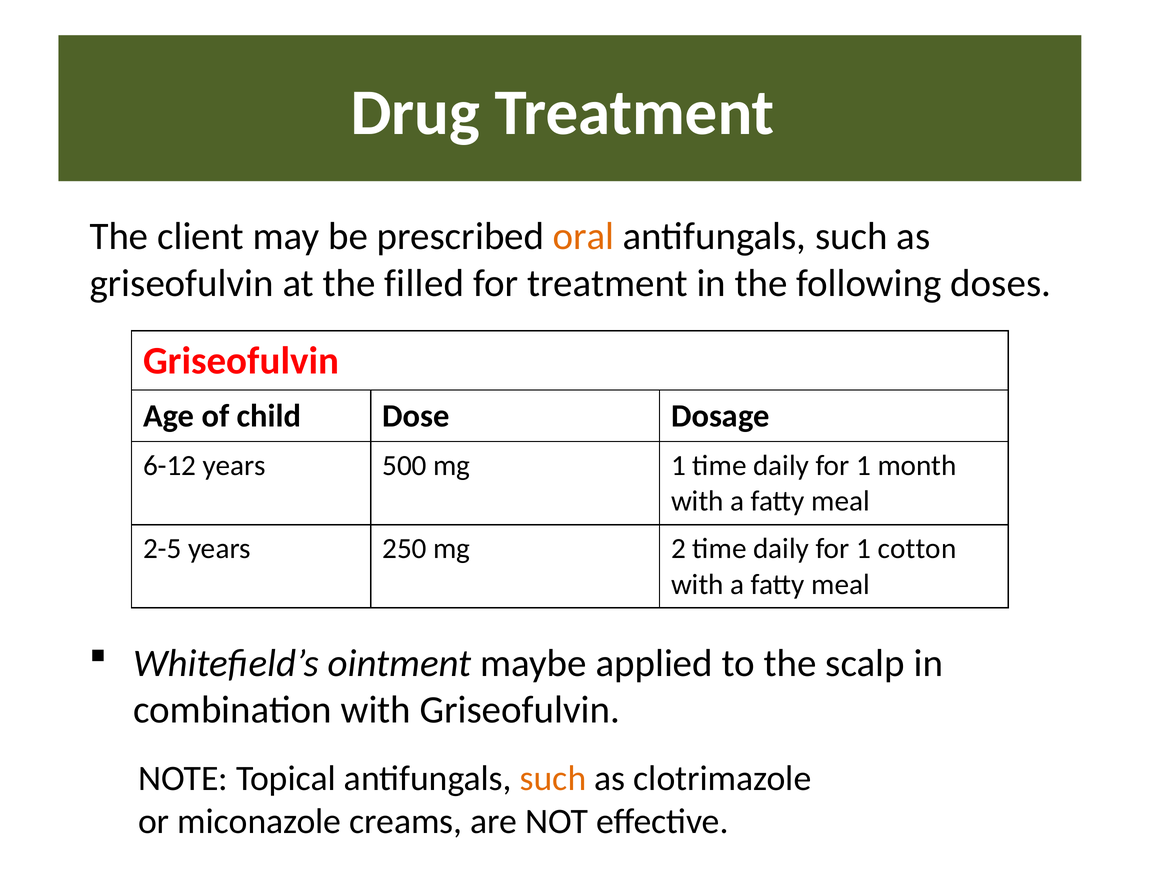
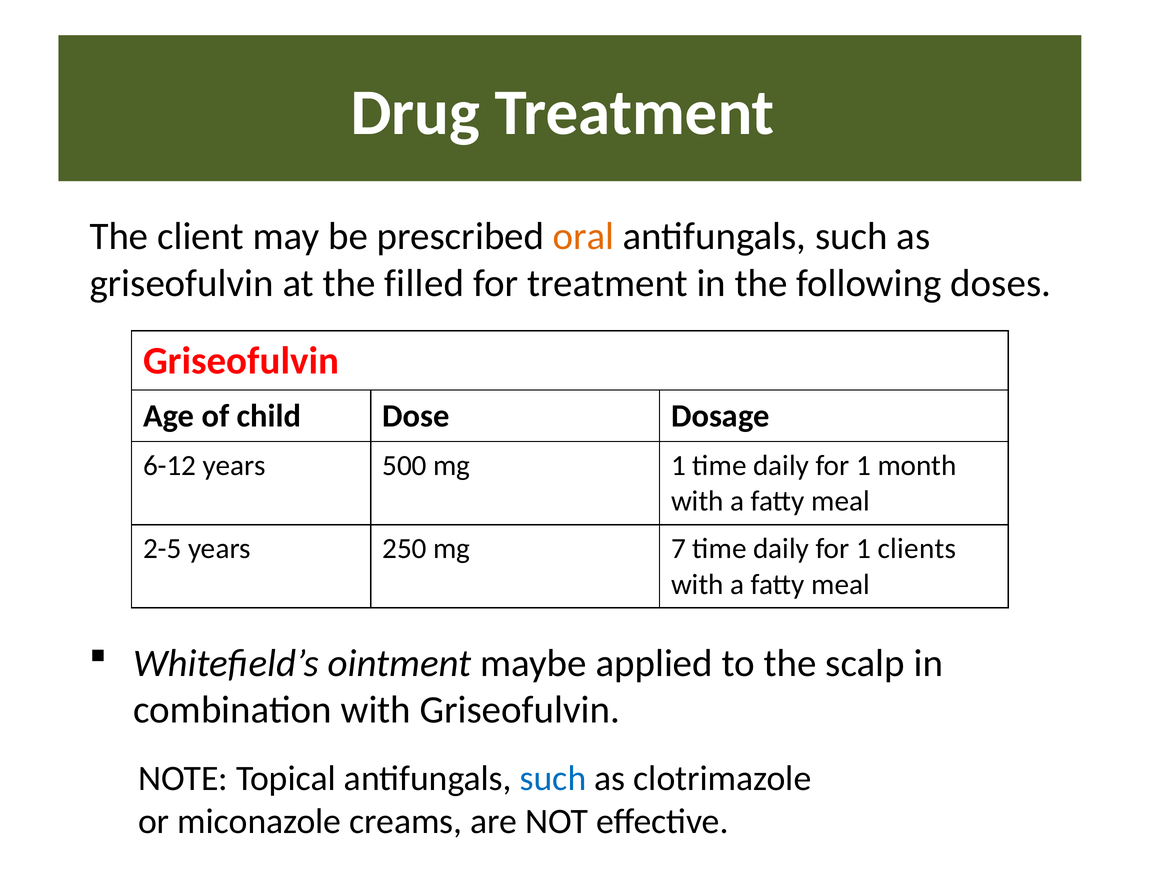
2: 2 -> 7
cotton: cotton -> clients
such at (553, 778) colour: orange -> blue
